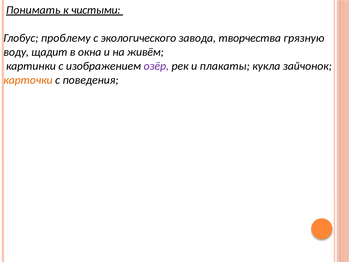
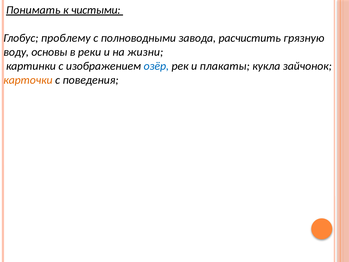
экологического: экологического -> полноводными
творчества: творчества -> расчистить
щадит: щадит -> основы
окна: окна -> реки
живём: живём -> жизни
озёр colour: purple -> blue
